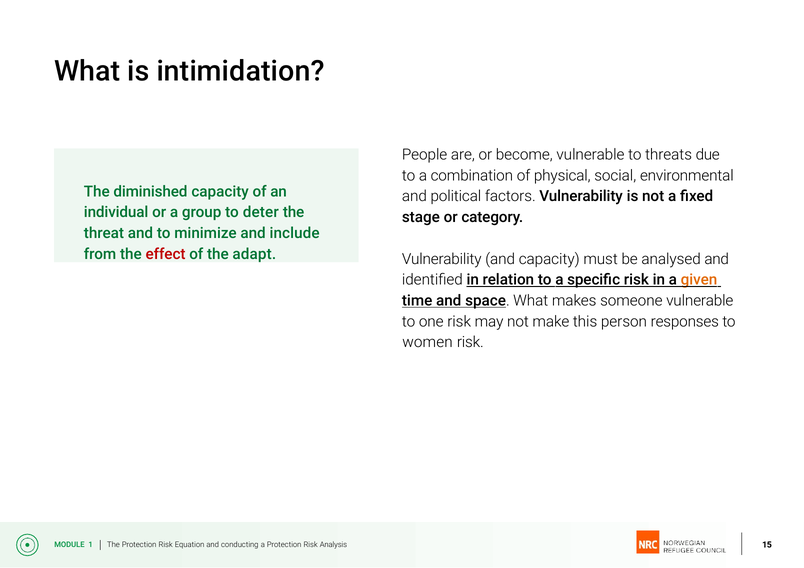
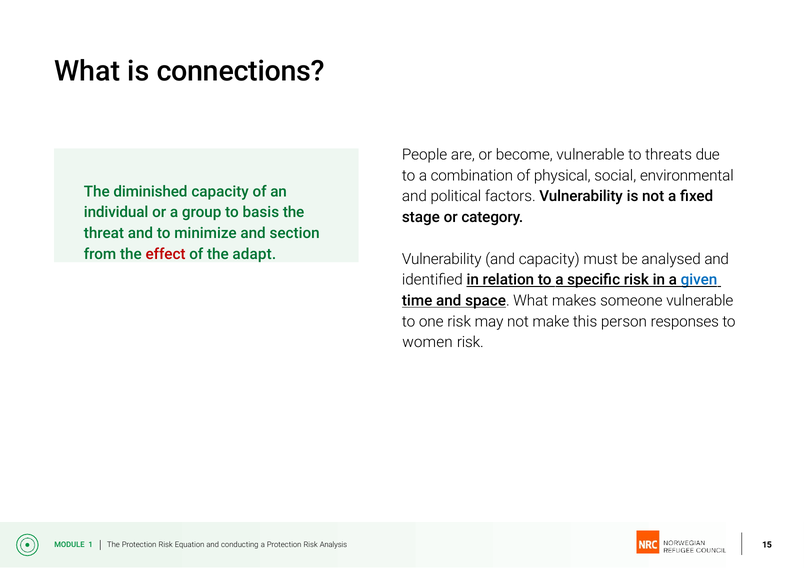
intimidation: intimidation -> connections
deter: deter -> basis
include: include -> section
given colour: orange -> blue
